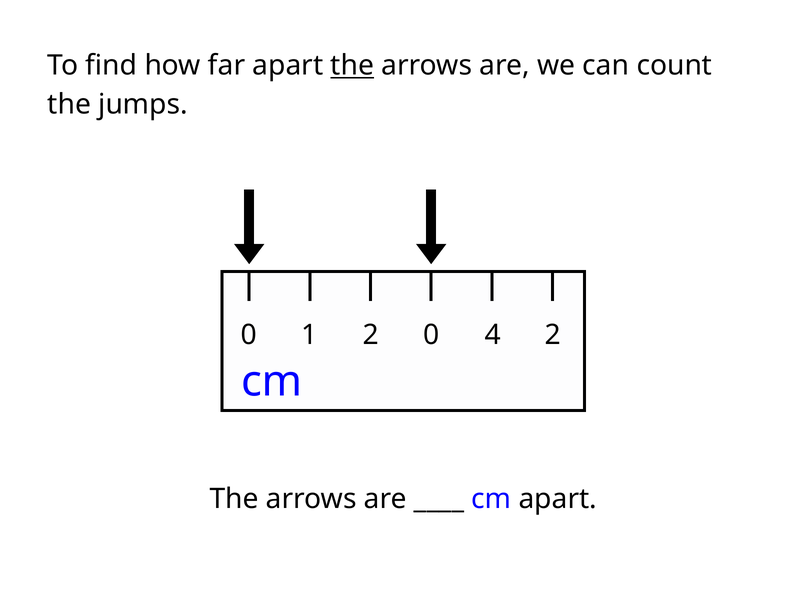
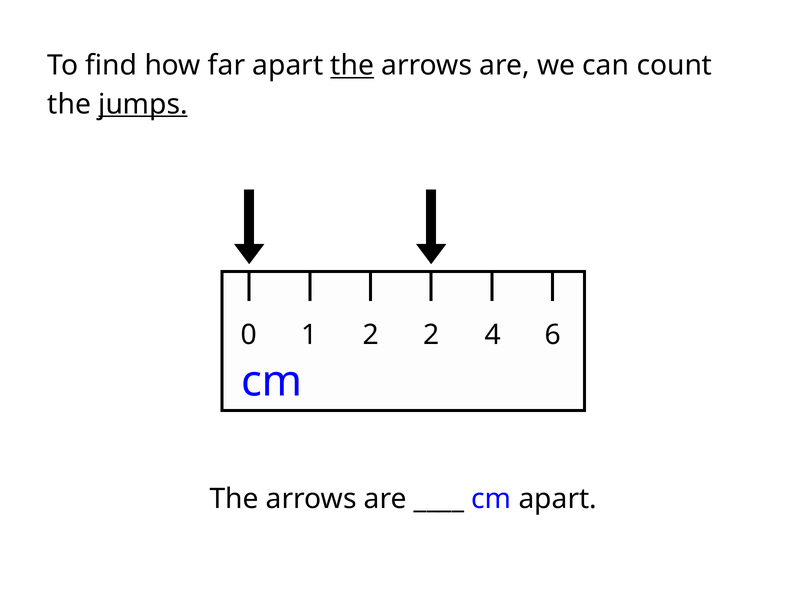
jumps underline: none -> present
2 0: 0 -> 2
4 2: 2 -> 6
